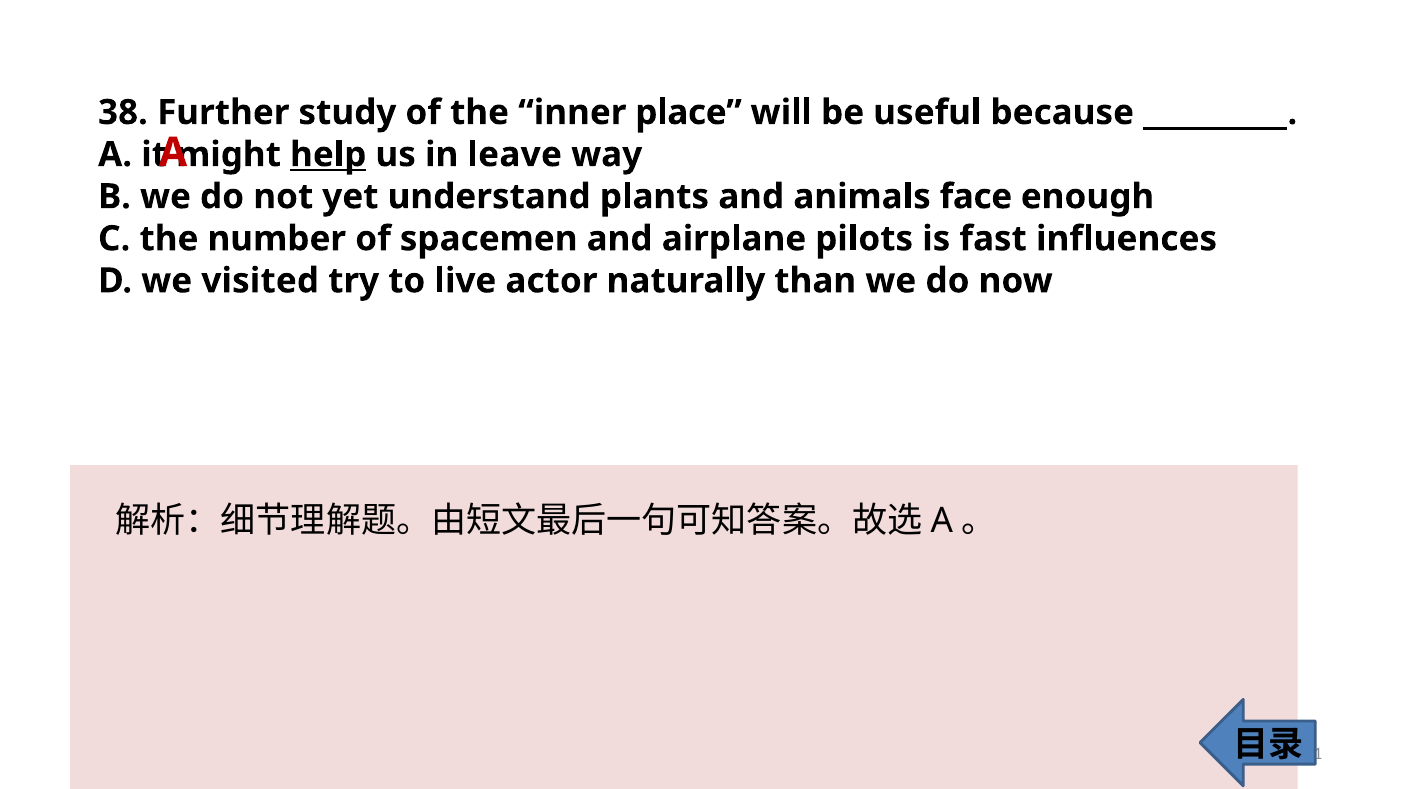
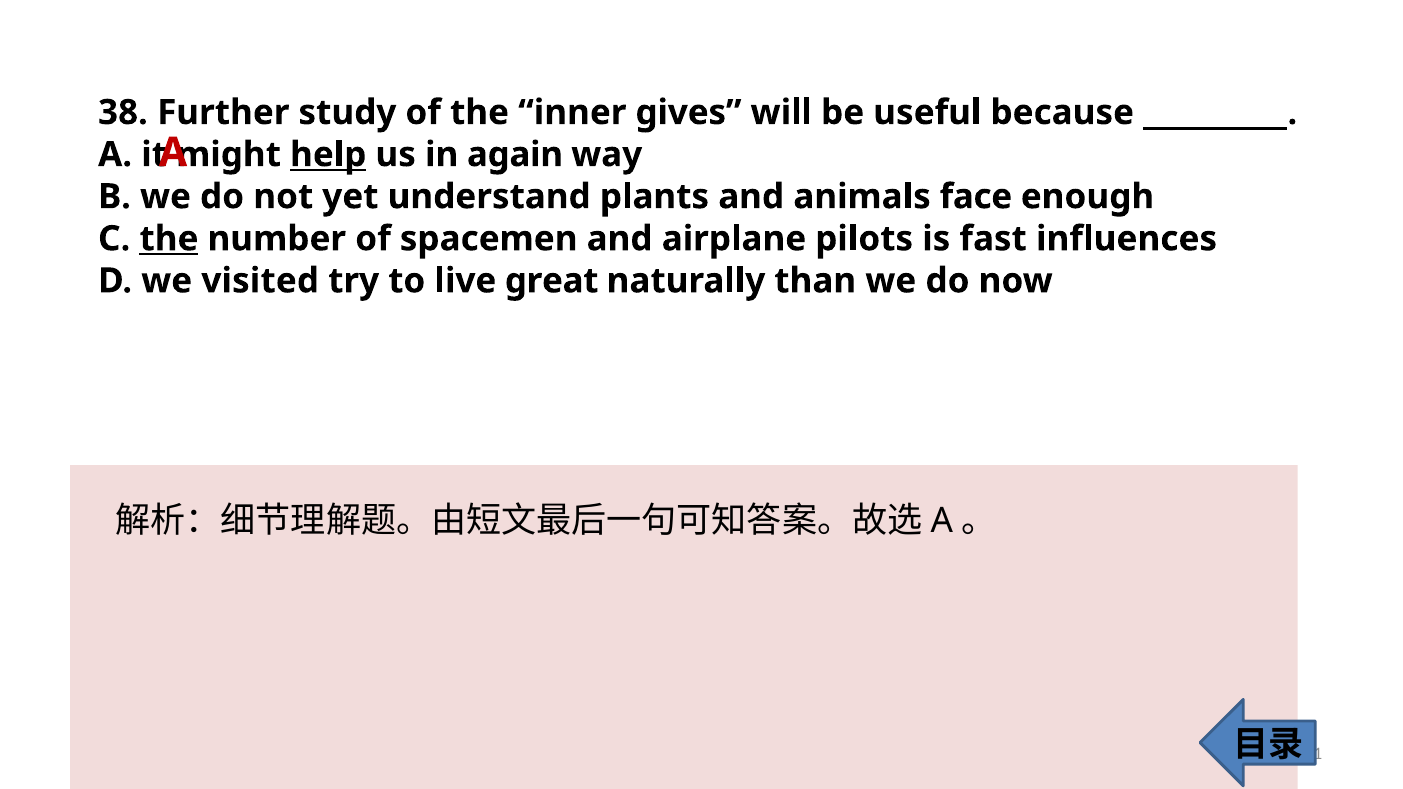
place: place -> gives
leave: leave -> again
the at (169, 239) underline: none -> present
actor: actor -> great
